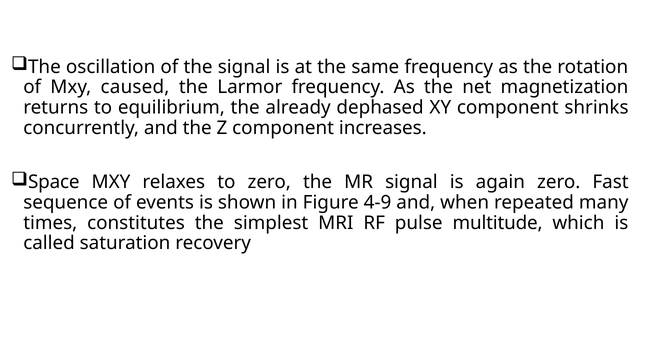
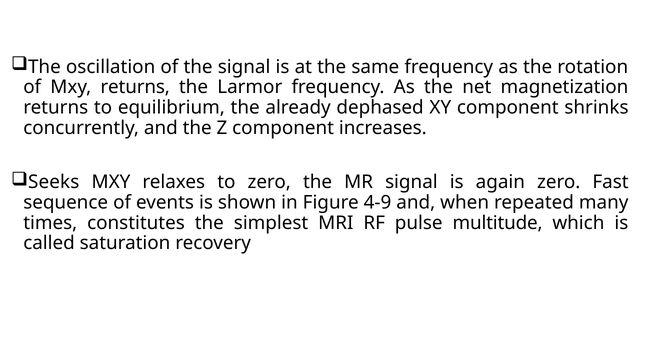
Mxy caused: caused -> returns
Space: Space -> Seeks
